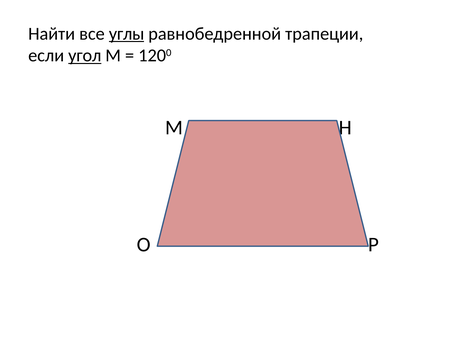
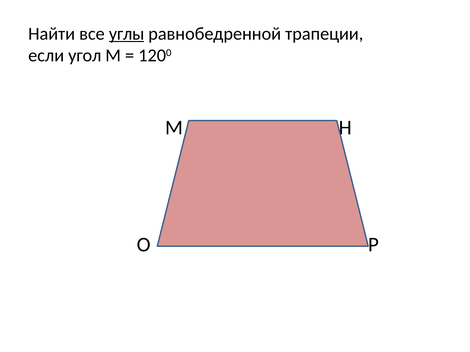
угол underline: present -> none
